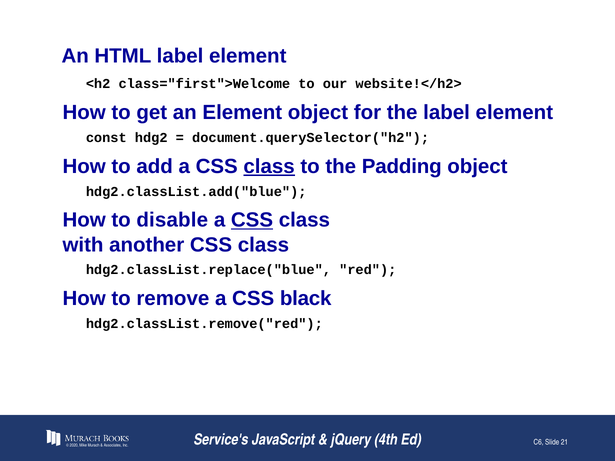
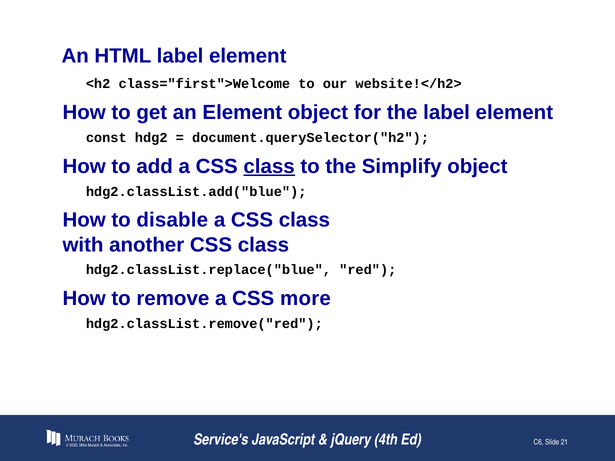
Padding: Padding -> Simplify
CSS at (252, 220) underline: present -> none
black: black -> more
